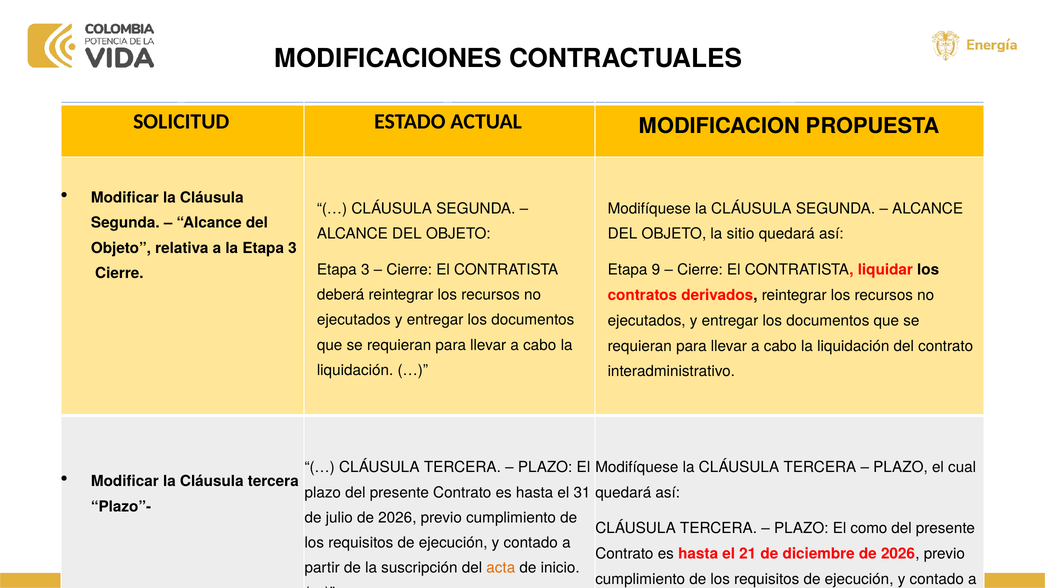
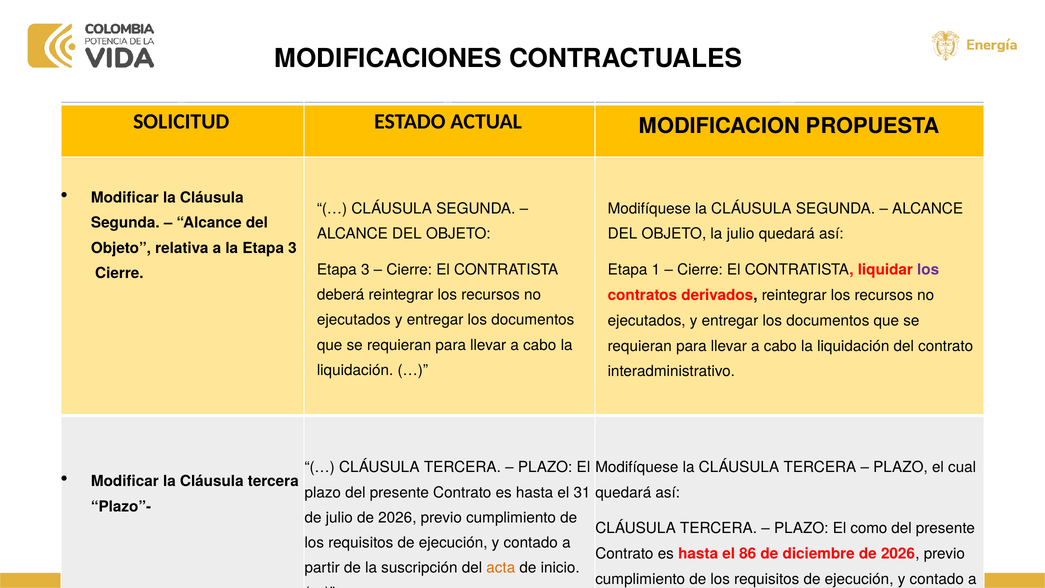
la sitio: sitio -> julio
9: 9 -> 1
los at (928, 270) colour: black -> purple
21: 21 -> 86
